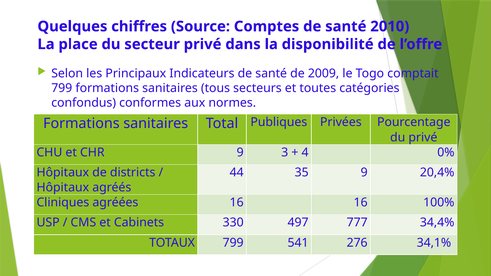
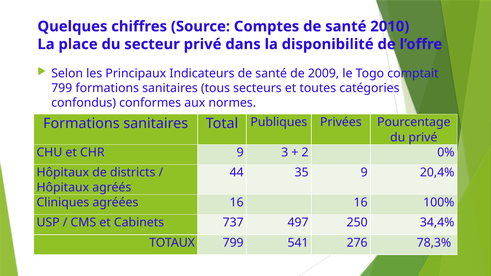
4: 4 -> 2
330: 330 -> 737
777: 777 -> 250
34,1%: 34,1% -> 78,3%
